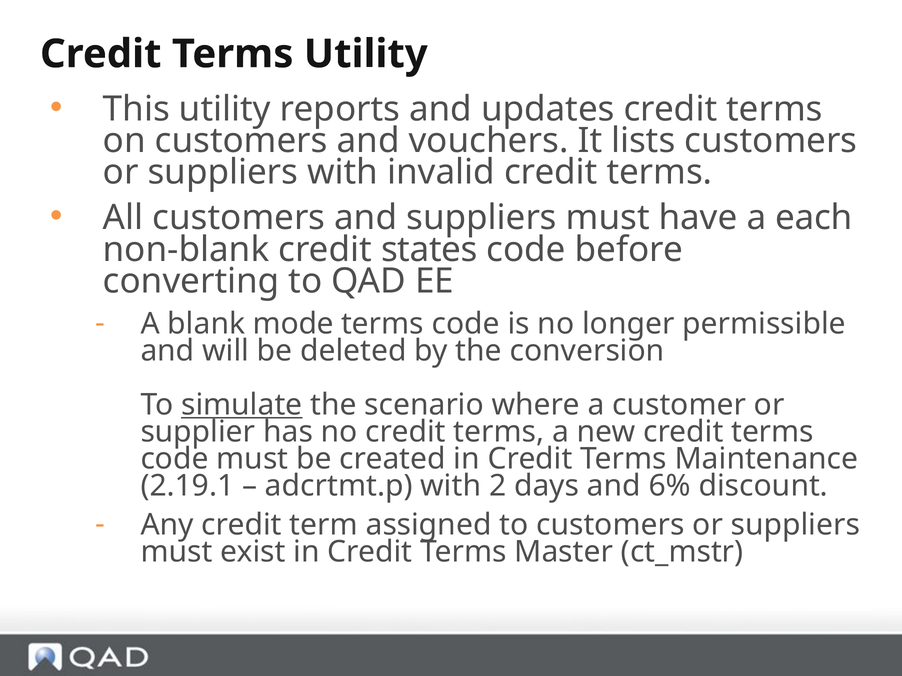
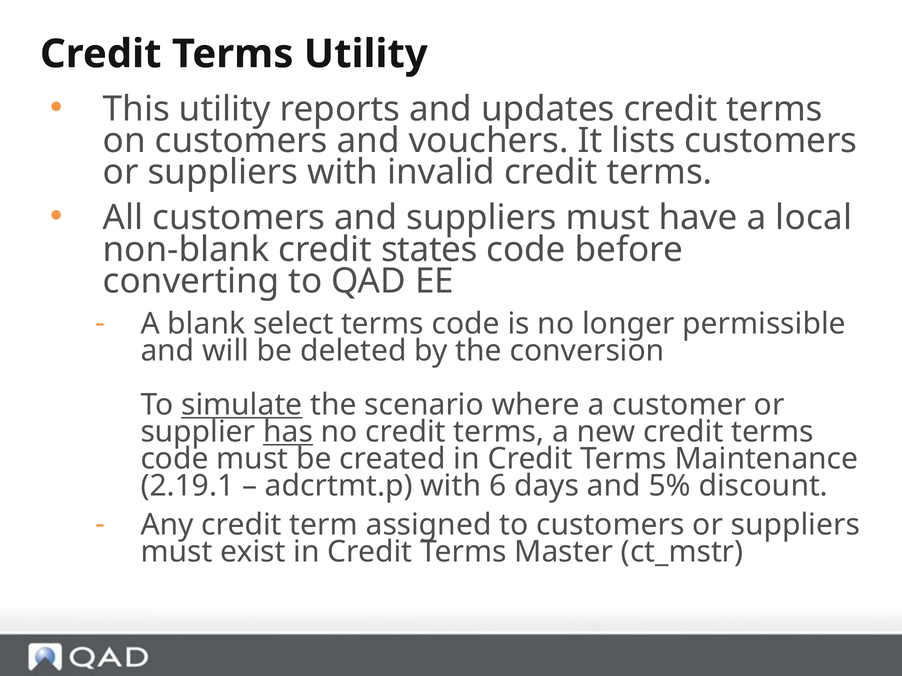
each: each -> local
mode: mode -> select
has underline: none -> present
2: 2 -> 6
6%: 6% -> 5%
